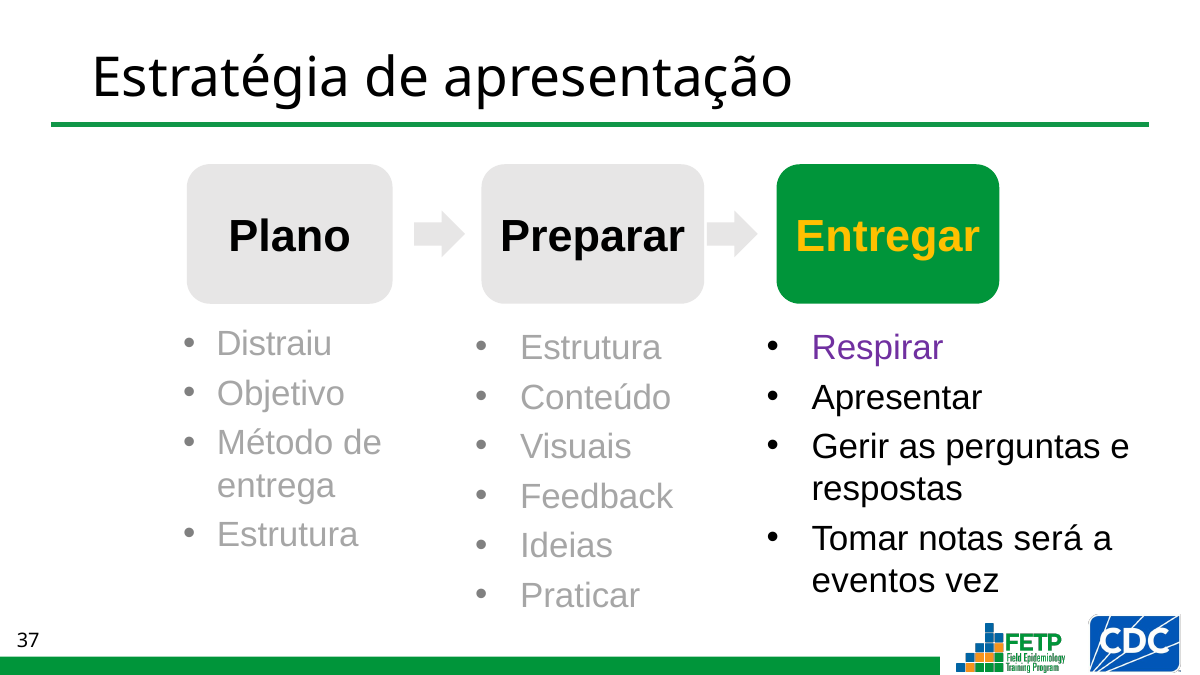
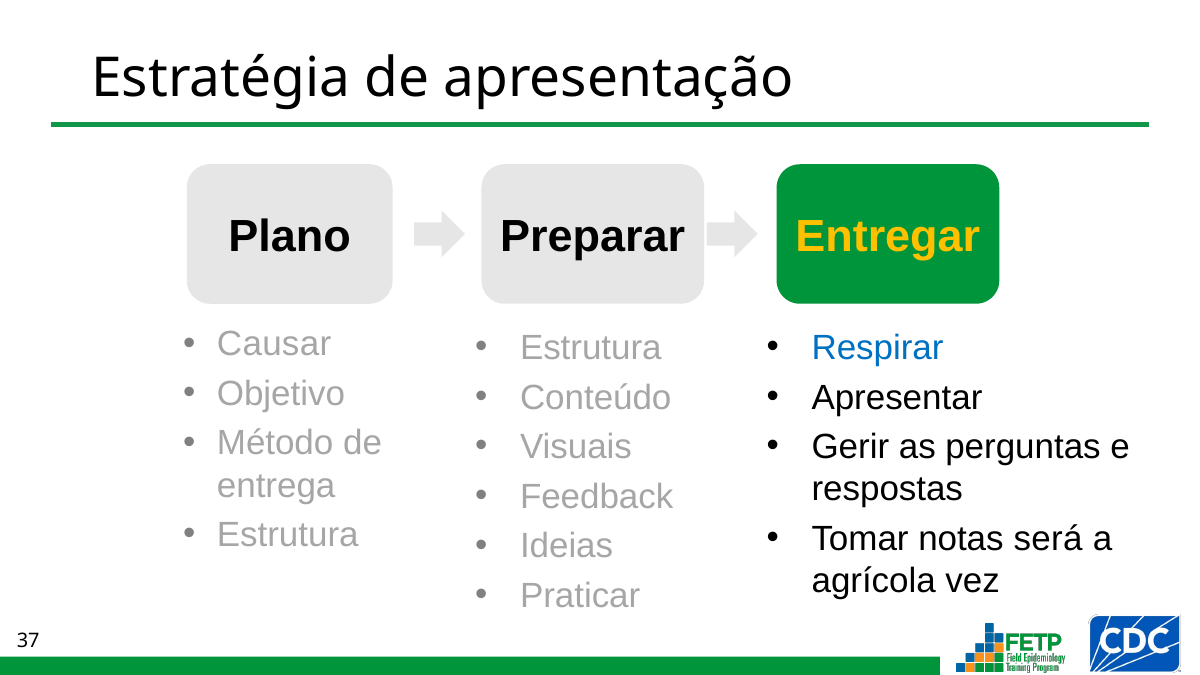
Distraiu: Distraiu -> Causar
Respirar colour: purple -> blue
eventos: eventos -> agrícola
